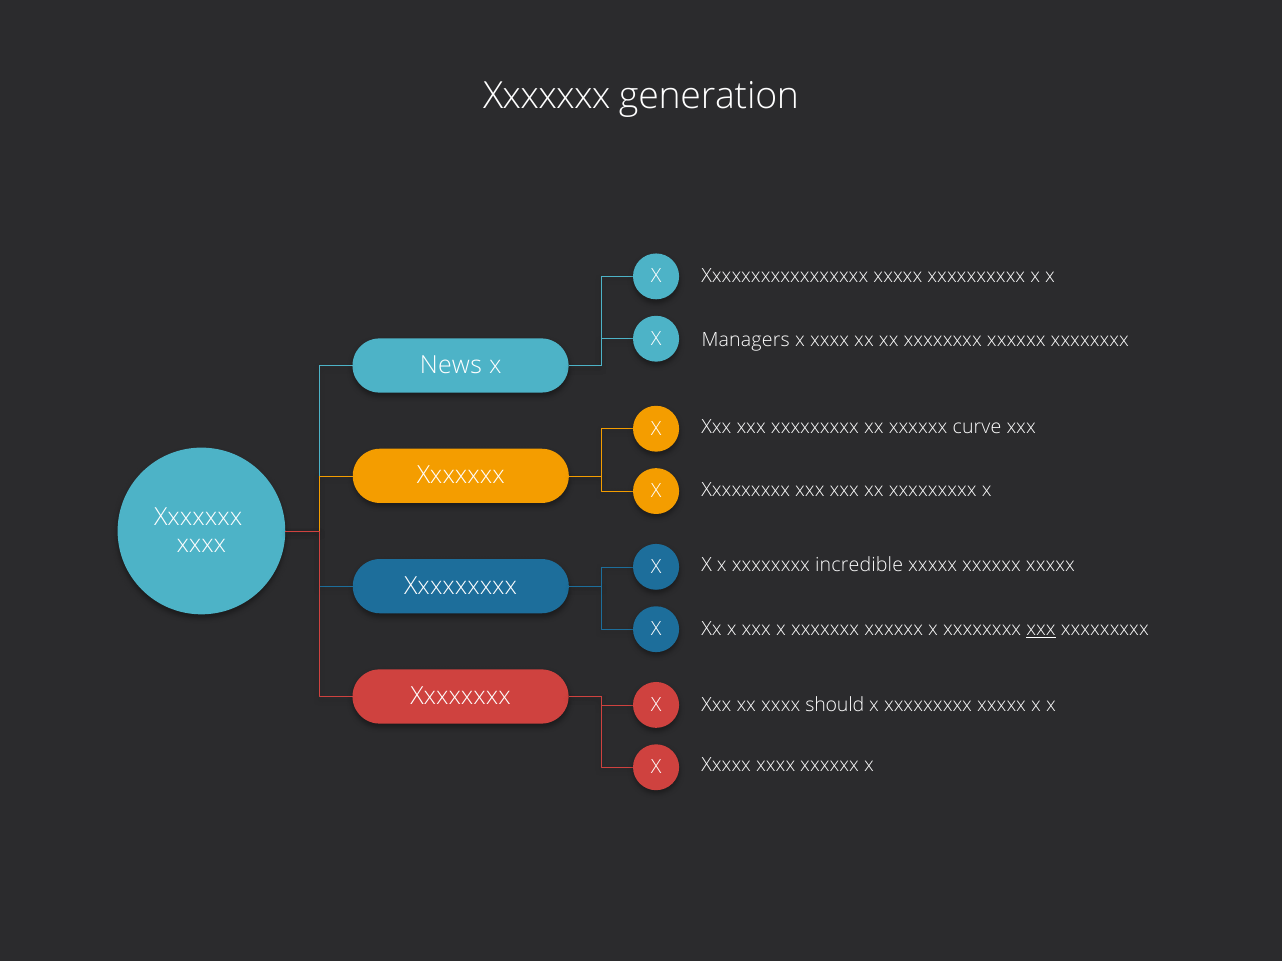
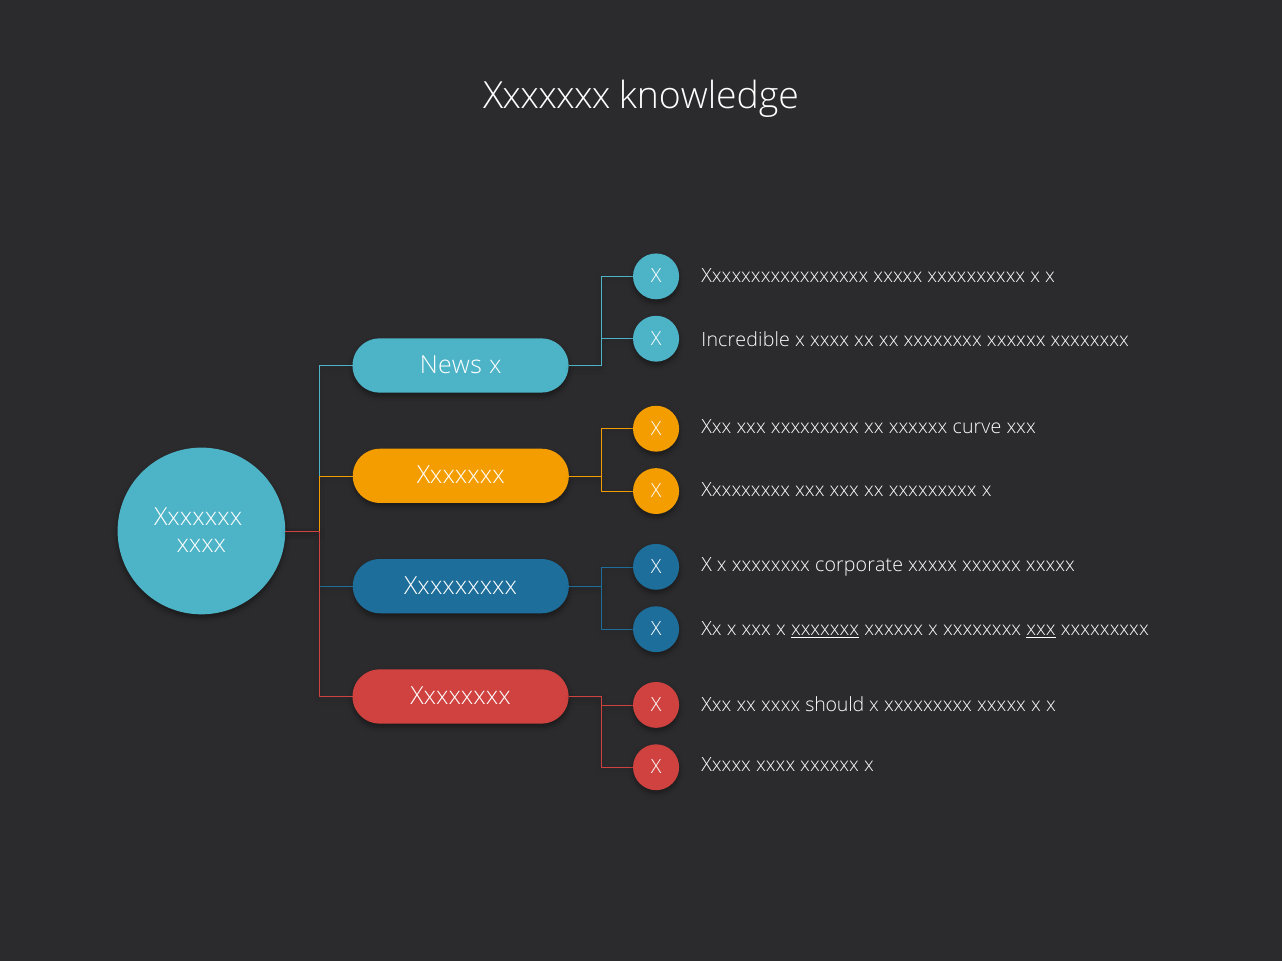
generation: generation -> knowledge
Managers: Managers -> Incredible
incredible: incredible -> corporate
xxxxxxx at (825, 630) underline: none -> present
